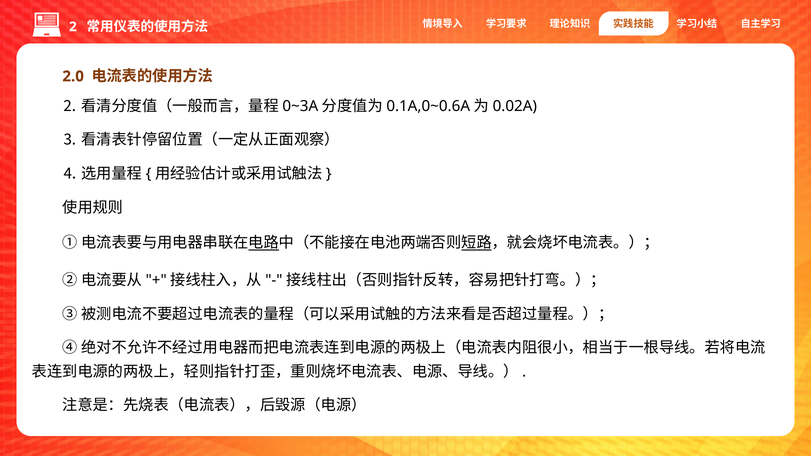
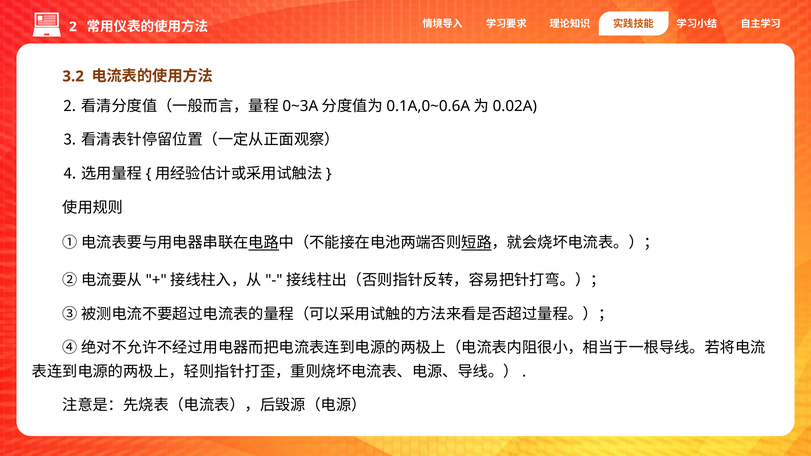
2.0: 2.0 -> 3.2
